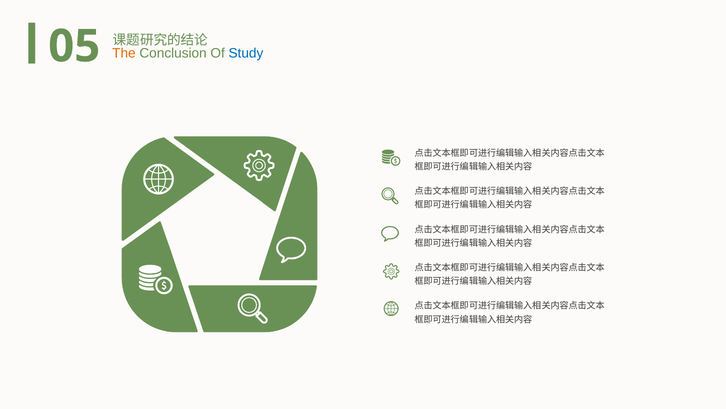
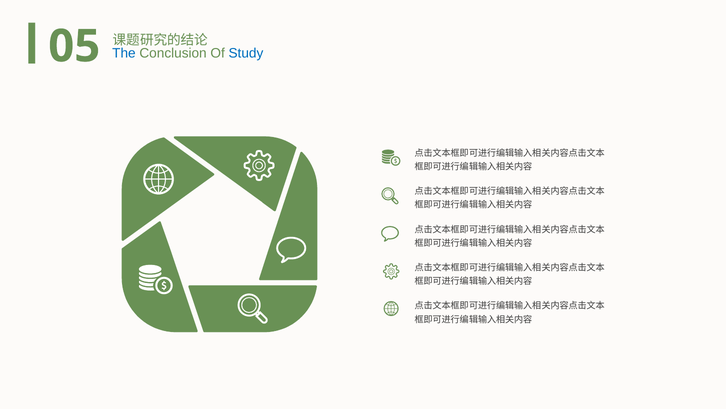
The colour: orange -> blue
